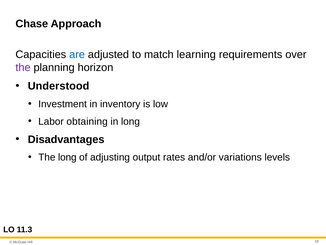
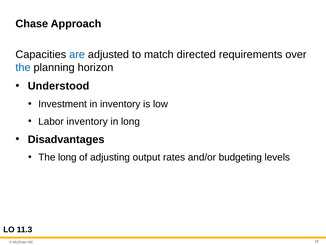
learning: learning -> directed
the at (23, 67) colour: purple -> blue
Labor obtaining: obtaining -> inventory
variations: variations -> budgeting
